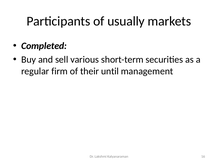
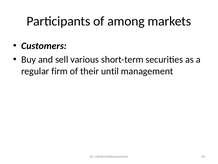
usually: usually -> among
Completed: Completed -> Customers
